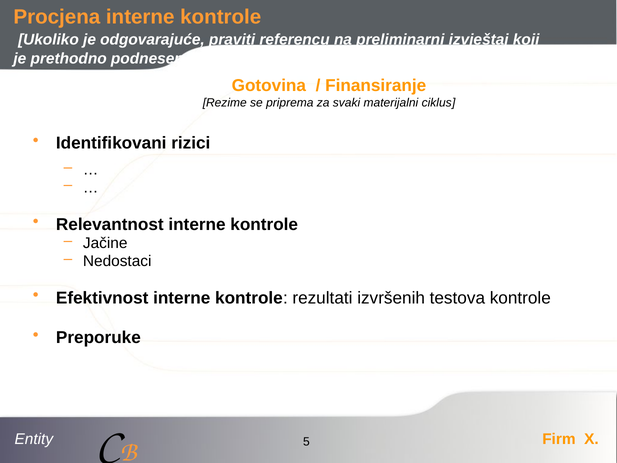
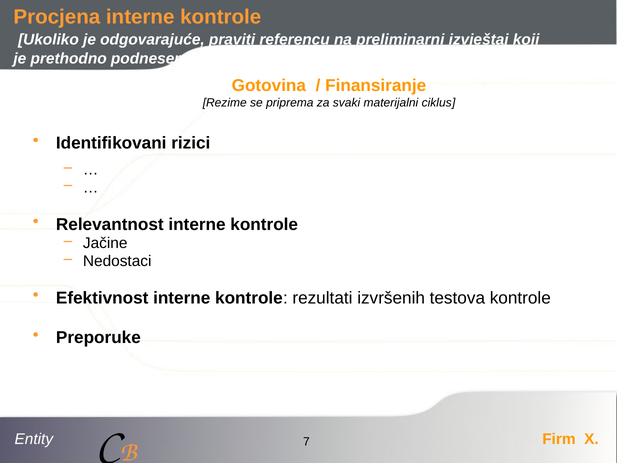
5: 5 -> 7
